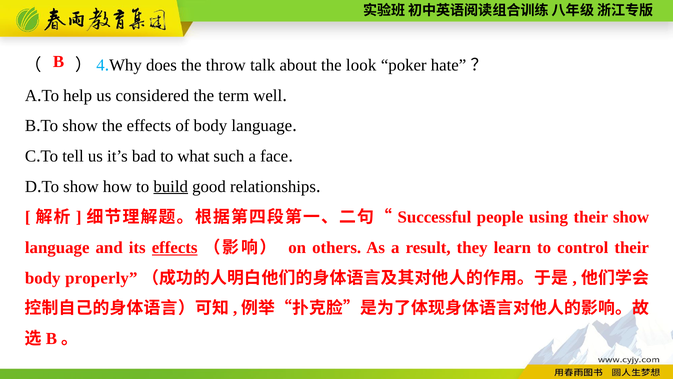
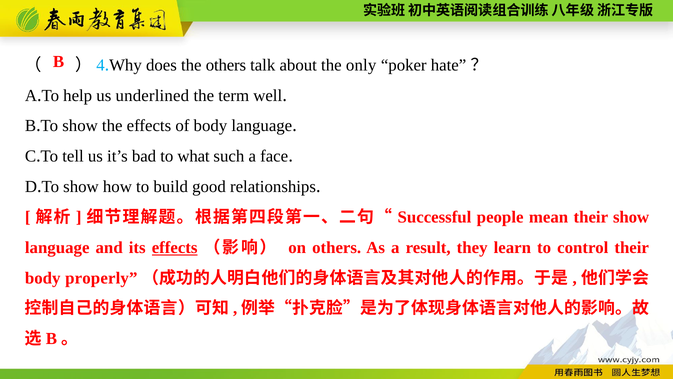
the throw: throw -> others
look: look -> only
considered: considered -> underlined
build underline: present -> none
using: using -> mean
